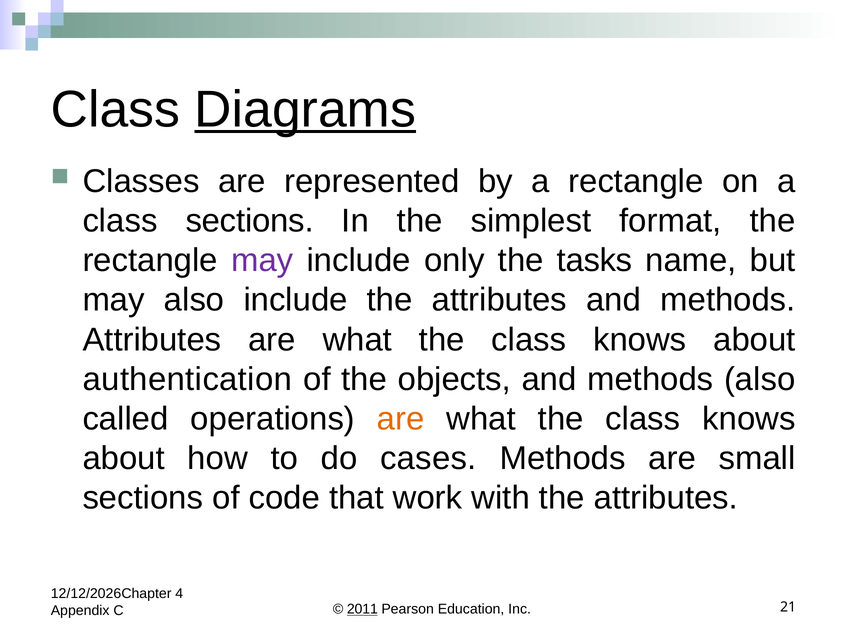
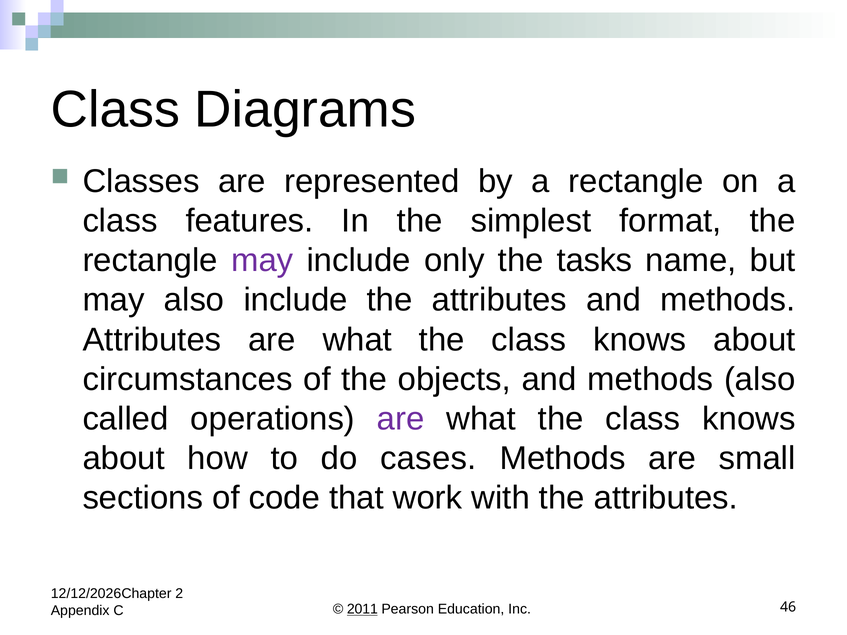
Diagrams underline: present -> none
class sections: sections -> features
authentication: authentication -> circumstances
are at (401, 419) colour: orange -> purple
4: 4 -> 2
21: 21 -> 46
